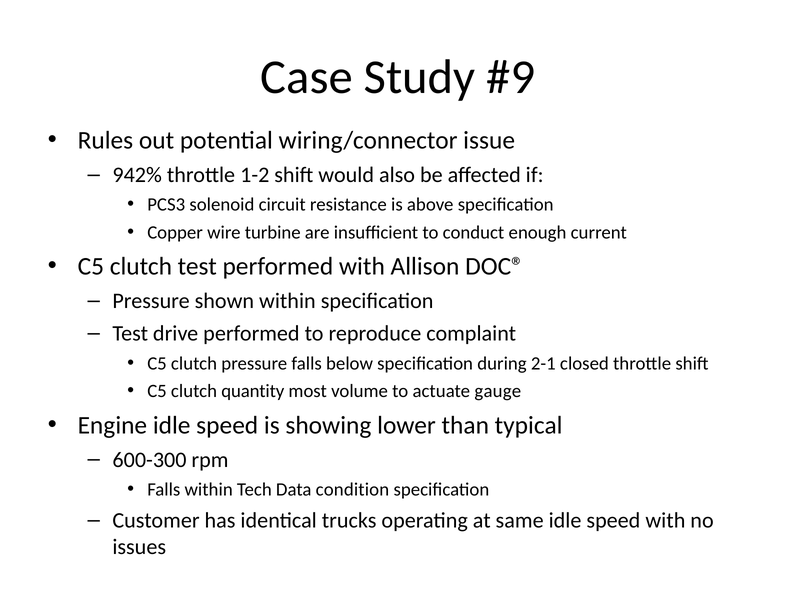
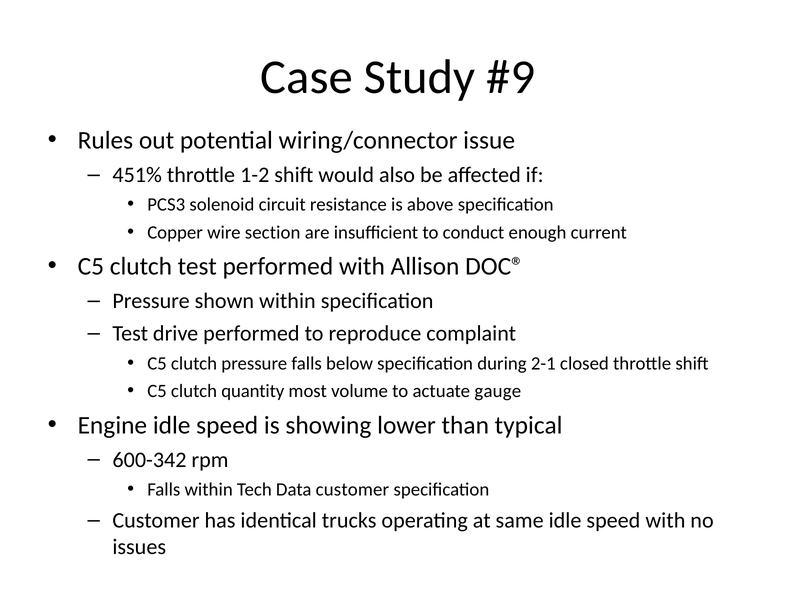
942%: 942% -> 451%
turbine: turbine -> section
600-300: 600-300 -> 600-342
Data condition: condition -> customer
